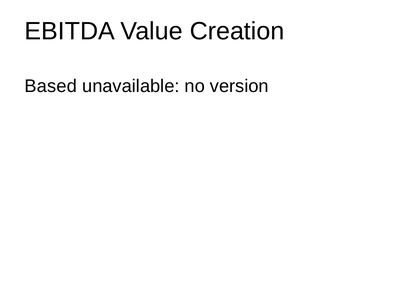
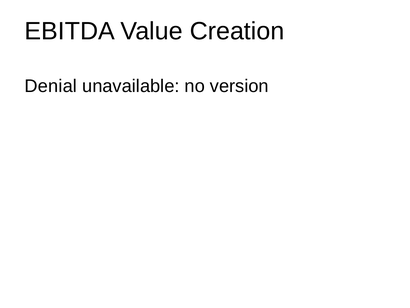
Based: Based -> Denial
